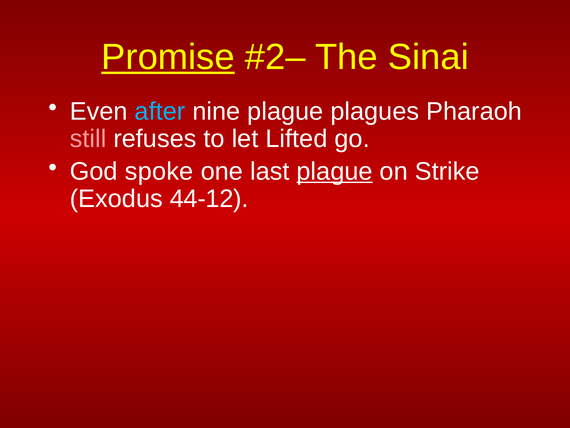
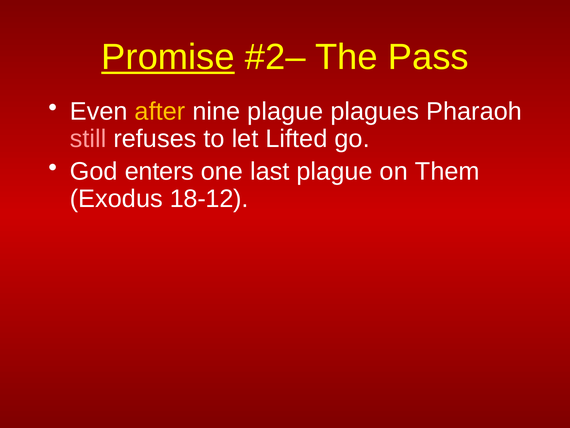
Sinai: Sinai -> Pass
after colour: light blue -> yellow
spoke: spoke -> enters
plague at (335, 171) underline: present -> none
Strike: Strike -> Them
44-12: 44-12 -> 18-12
